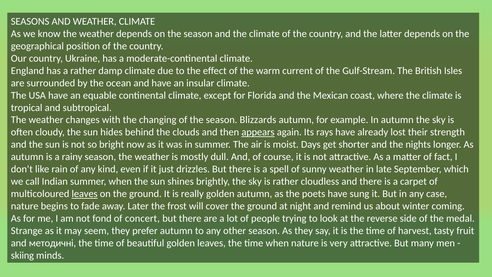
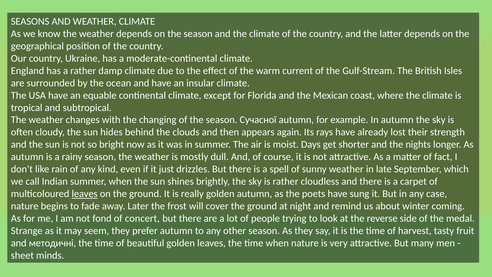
Blizzards: Blizzards -> Сучасної
appears underline: present -> none
skiing: skiing -> sheet
